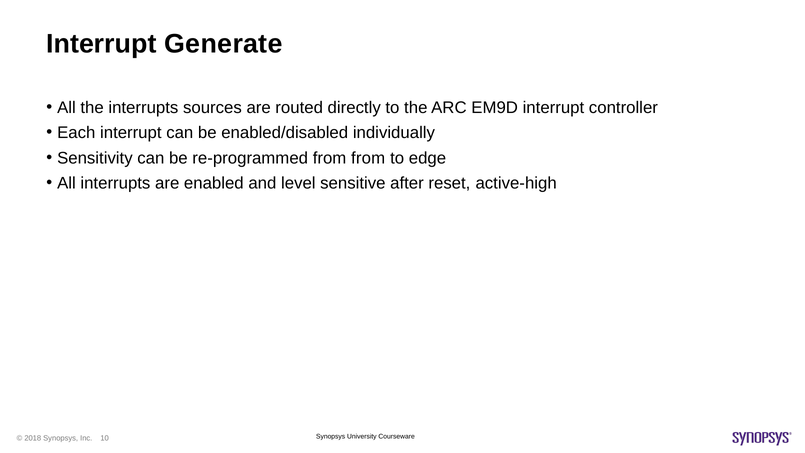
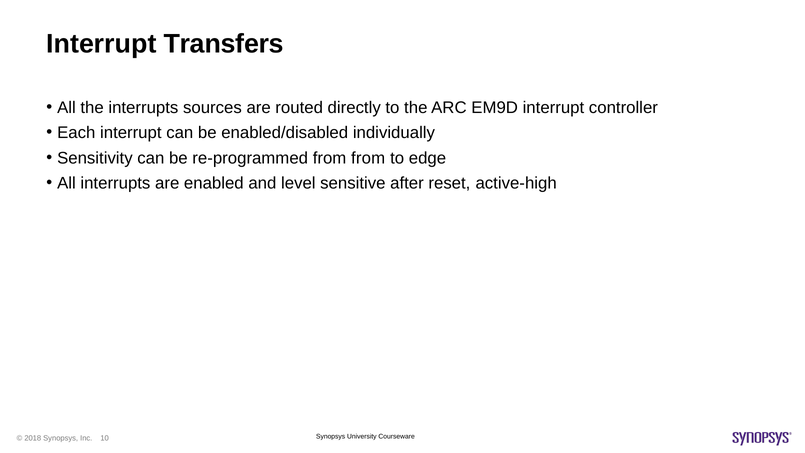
Generate: Generate -> Transfers
